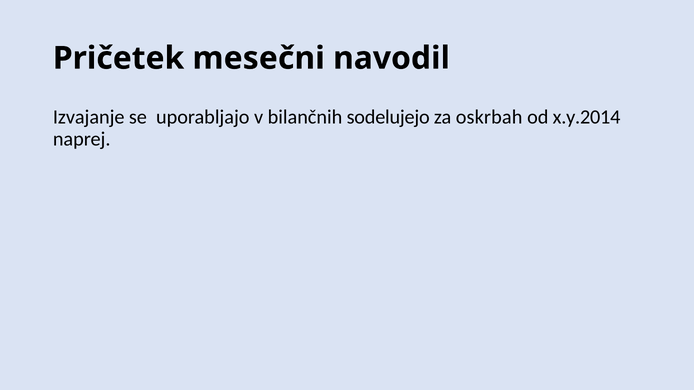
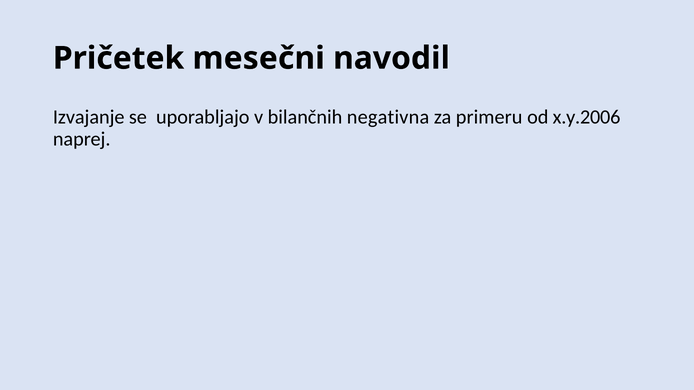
sodelujejo: sodelujejo -> negativna
oskrbah: oskrbah -> primeru
x.y.2014: x.y.2014 -> x.y.2006
